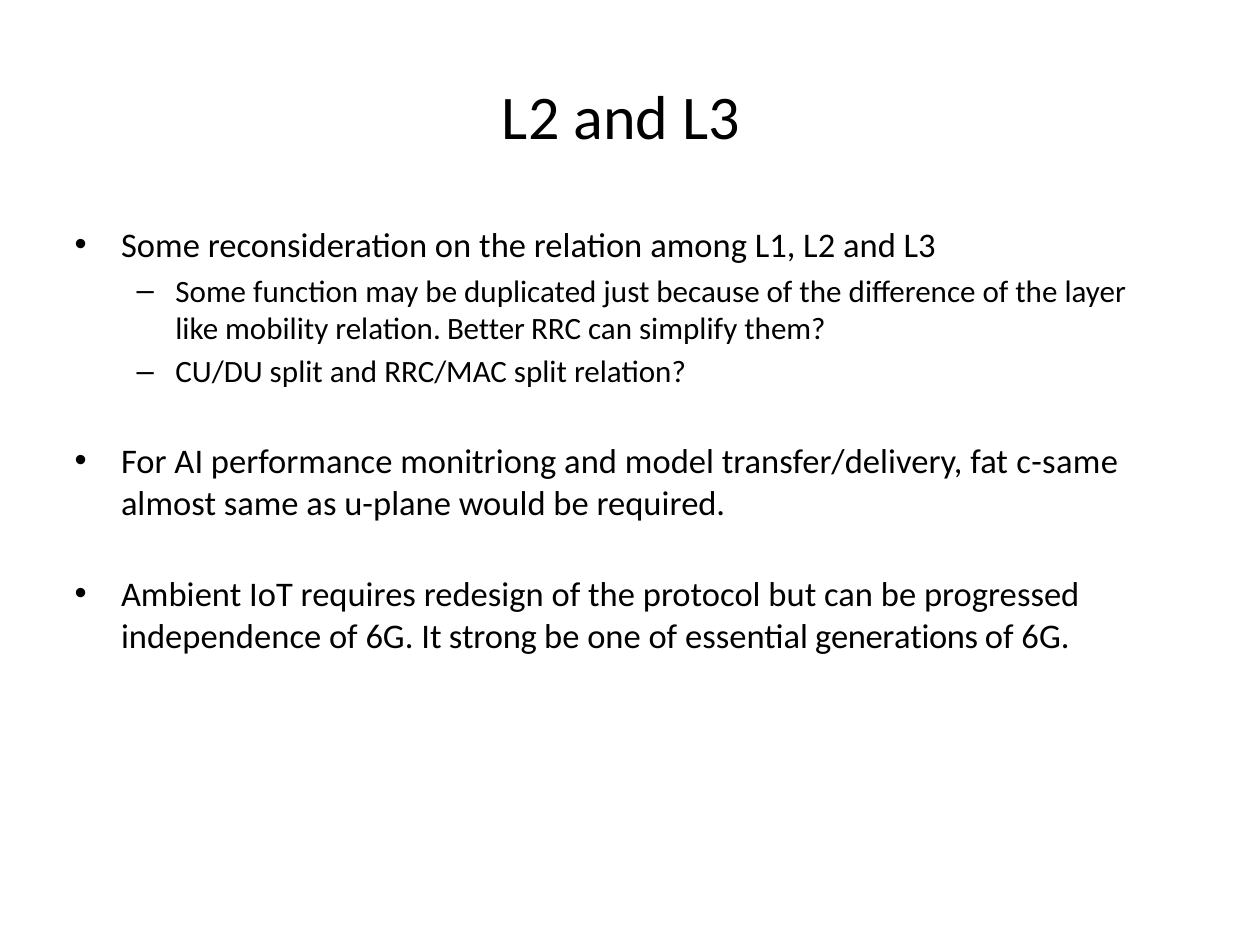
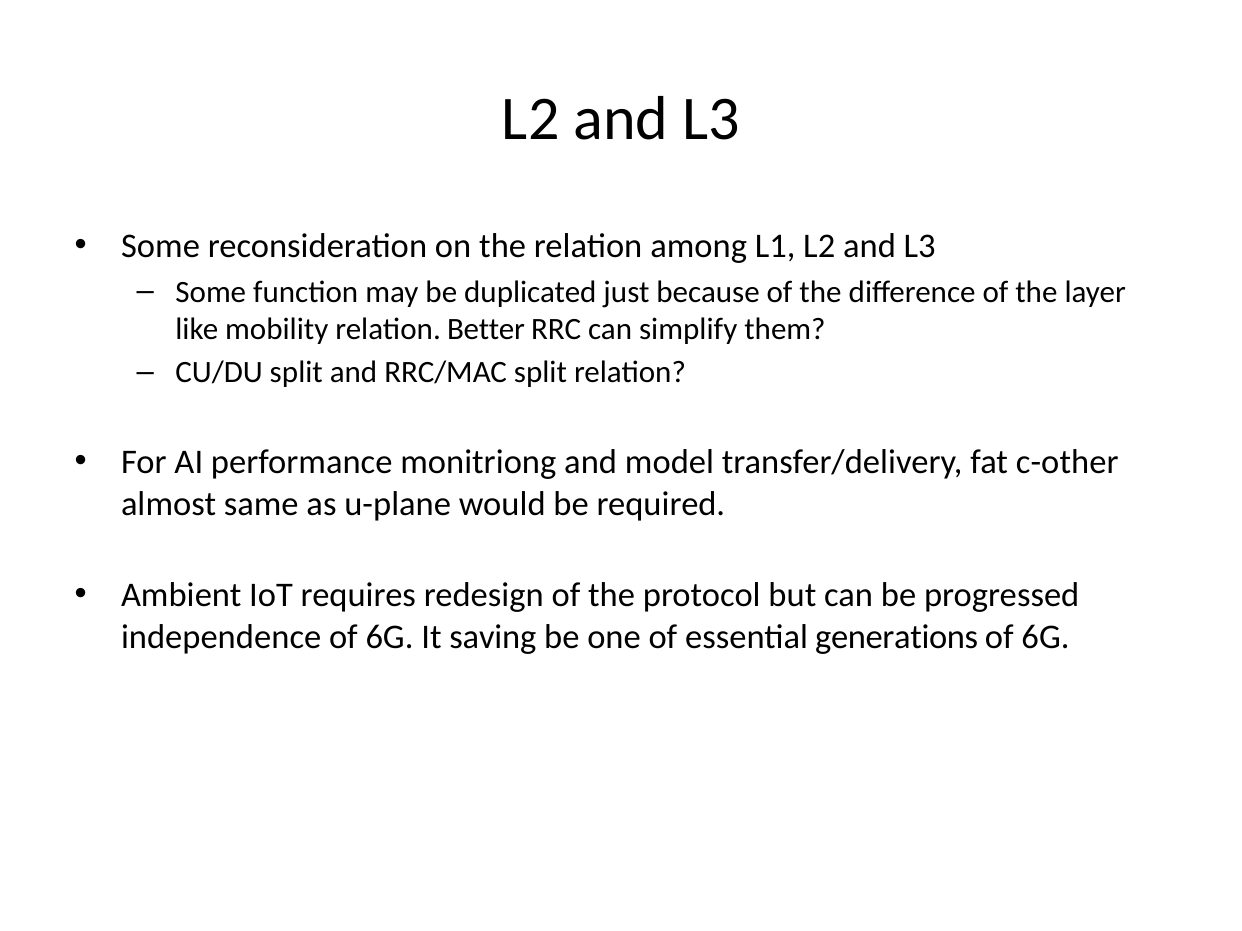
c-same: c-same -> c-other
strong: strong -> saving
